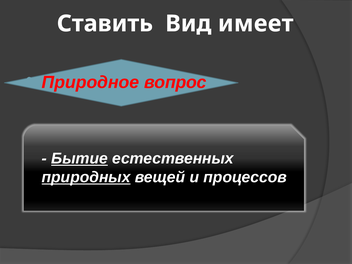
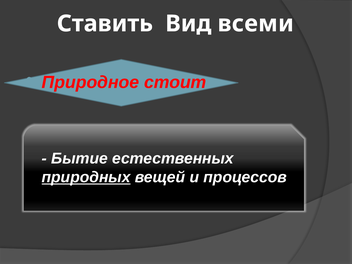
имеет: имеет -> всеми
вопрос: вопрос -> стоит
Бытие underline: present -> none
